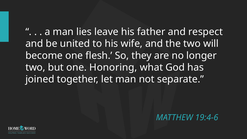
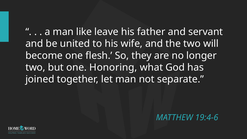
lies: lies -> like
respect: respect -> servant
